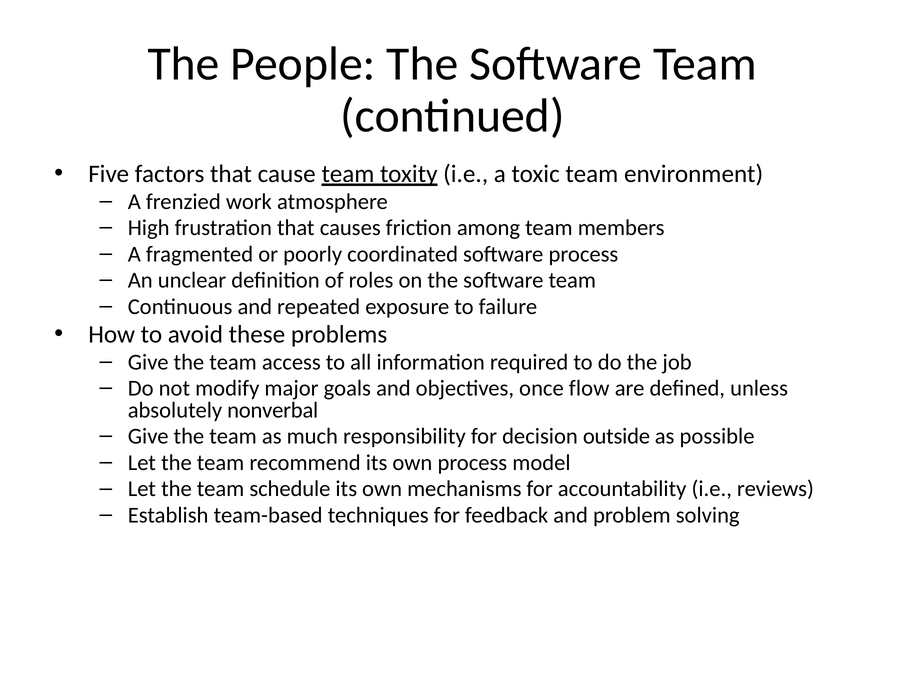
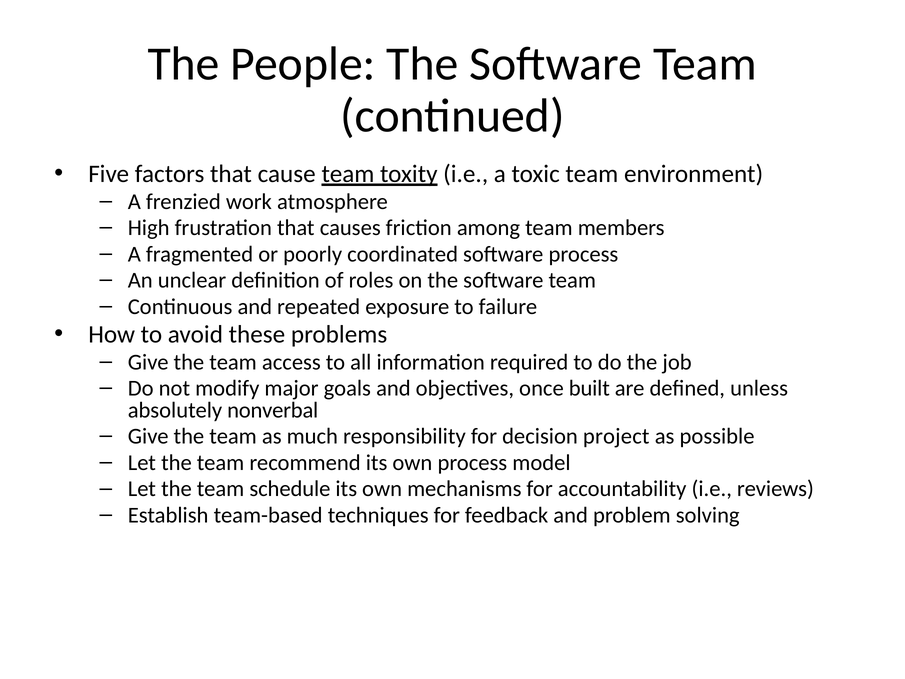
flow: flow -> built
outside: outside -> project
